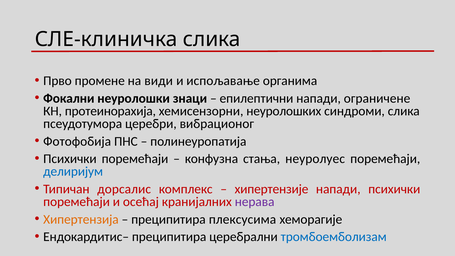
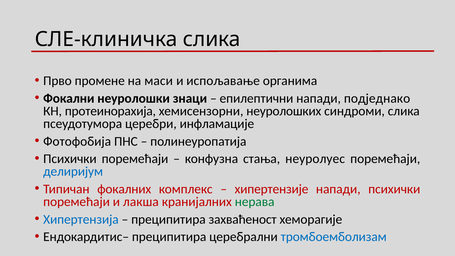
види: види -> маси
ограничене: ограничене -> подједнако
вибрационог: вибрационог -> инфламације
дорсалис: дорсалис -> фокалних
осећај: осећај -> лакша
нерава colour: purple -> green
Хипертензија colour: orange -> blue
плексусима: плексусима -> захваћеност
